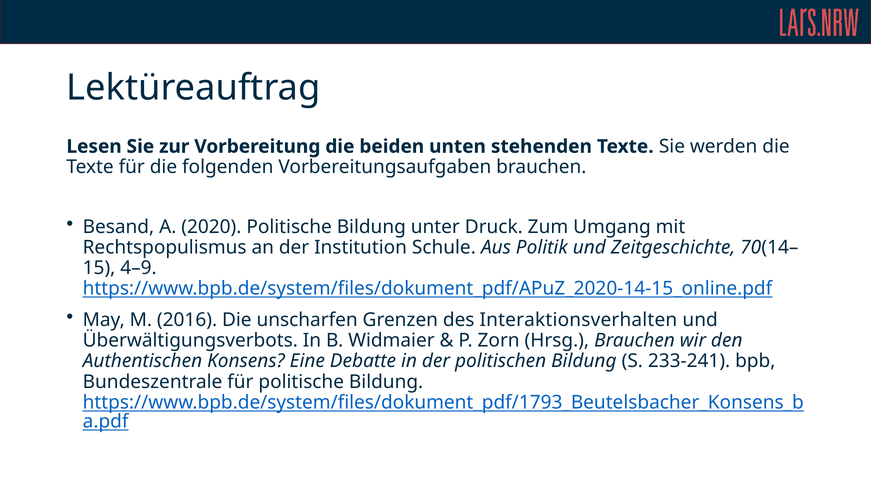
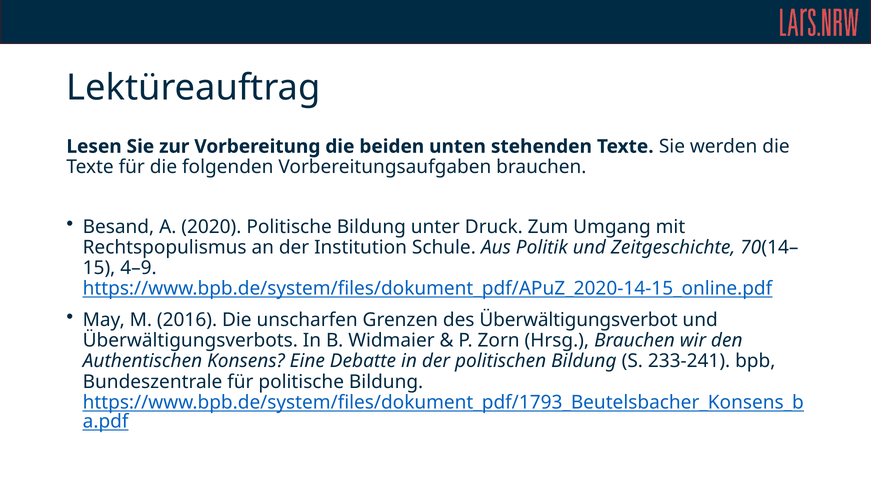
Interaktionsverhalten: Interaktionsverhalten -> Überwältigungsverbot
